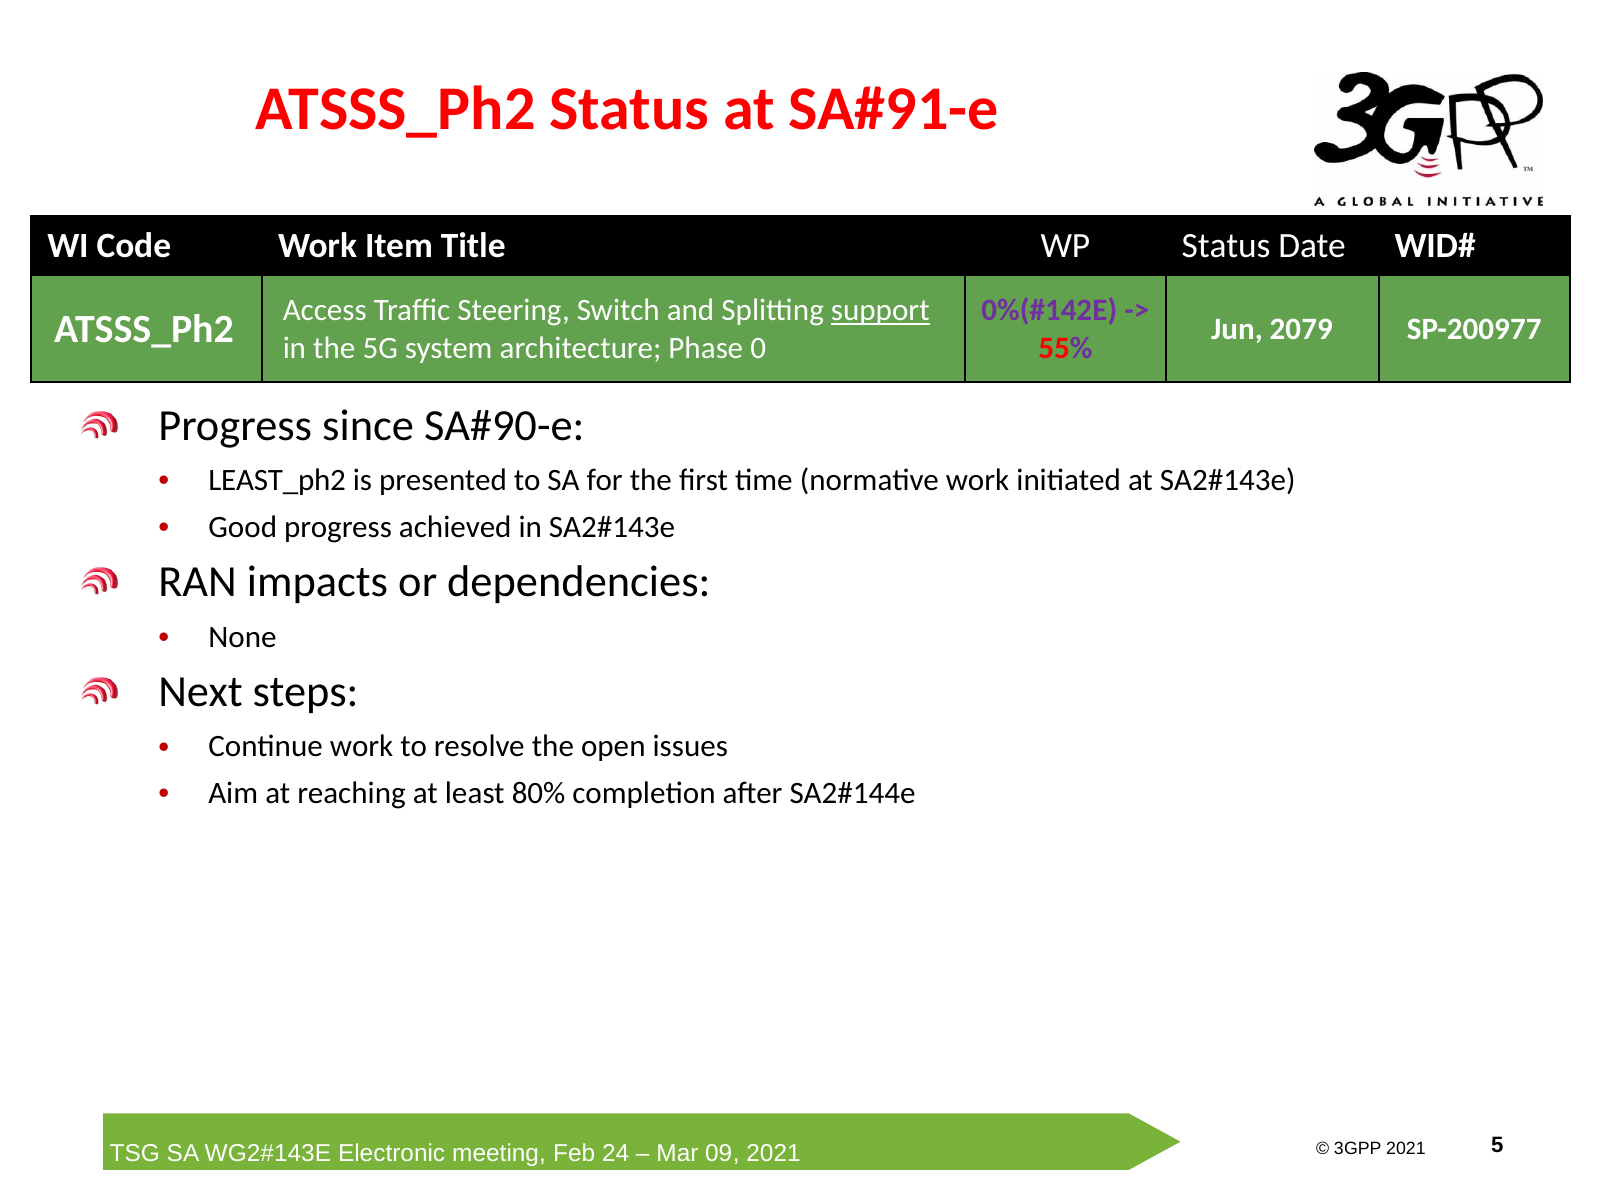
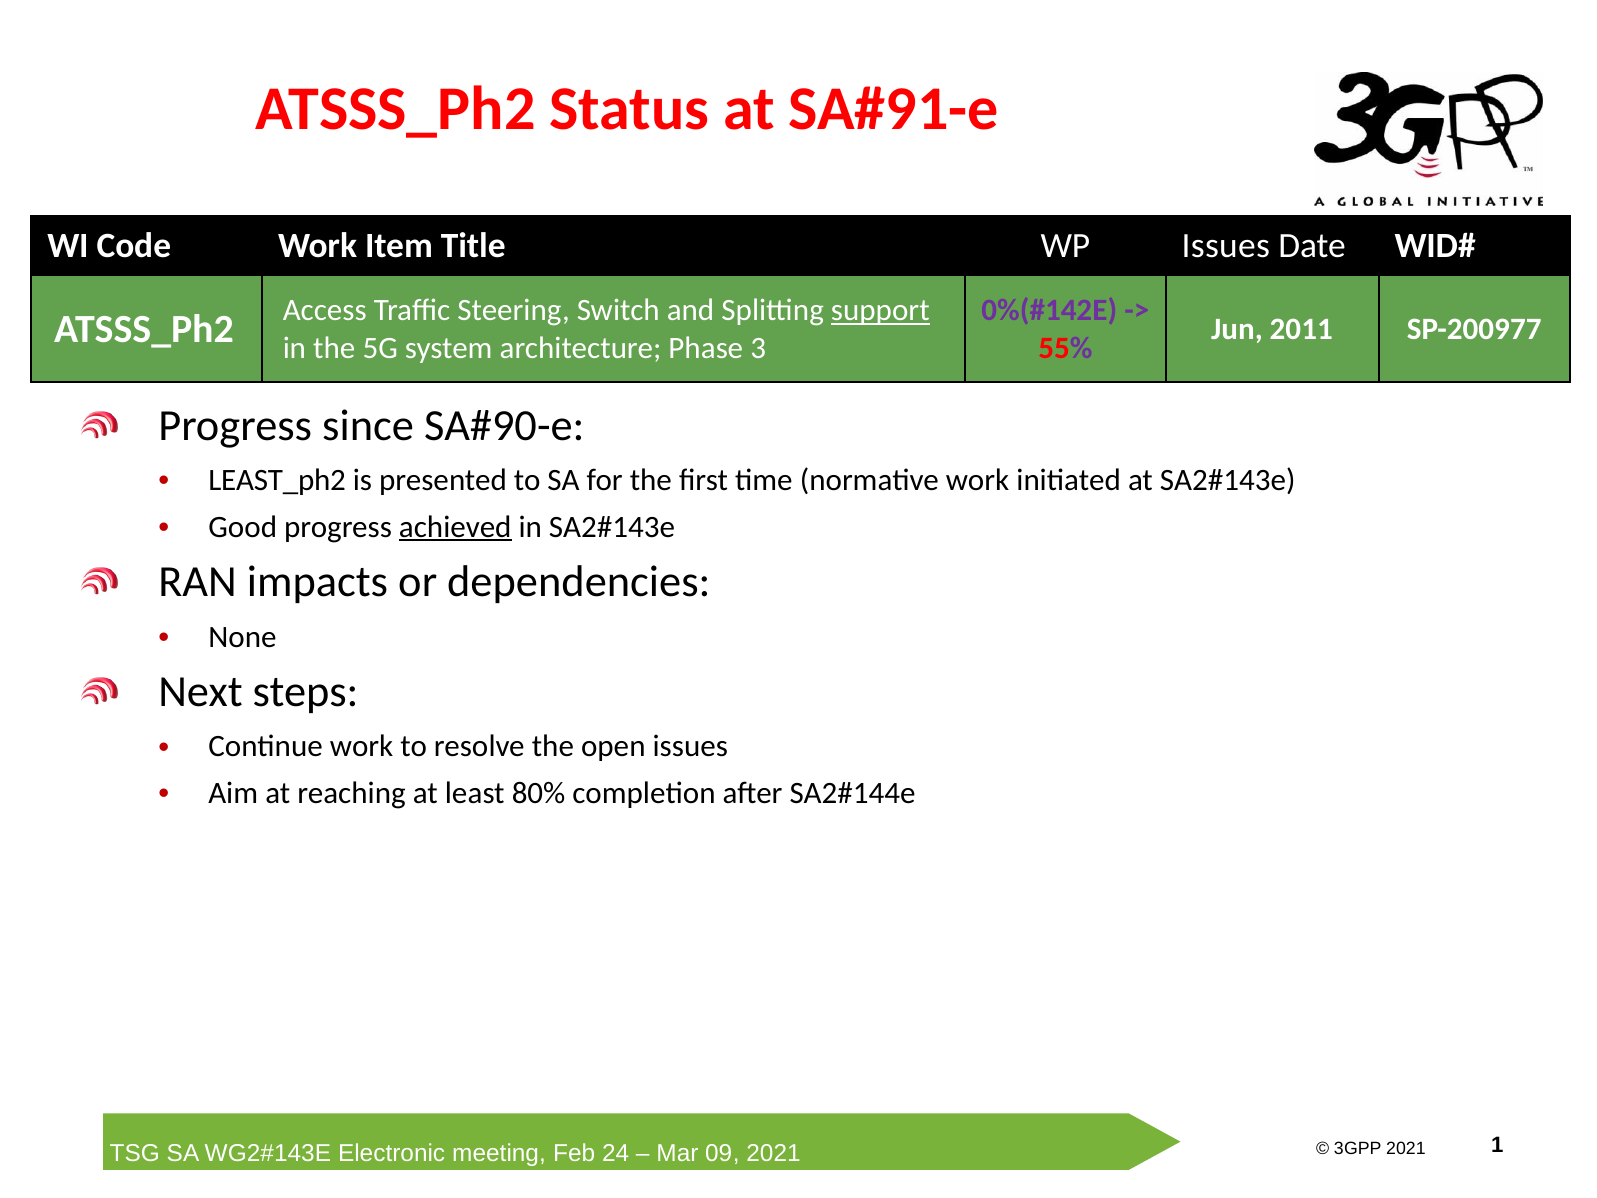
WP Status: Status -> Issues
2079: 2079 -> 2011
0: 0 -> 3
achieved underline: none -> present
5: 5 -> 1
